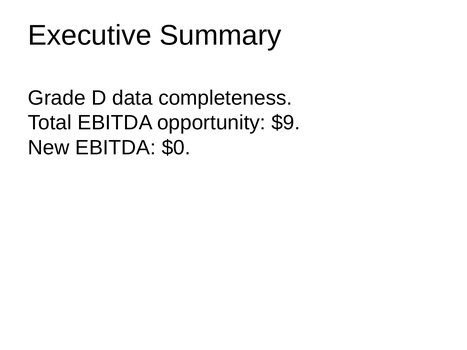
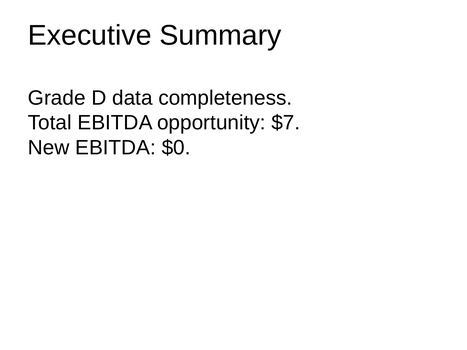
$9: $9 -> $7
